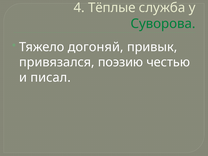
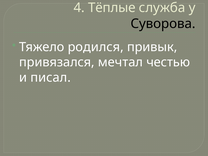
Суворова colour: green -> black
догоняй: догоняй -> родился
поэзию: поэзию -> мечтал
